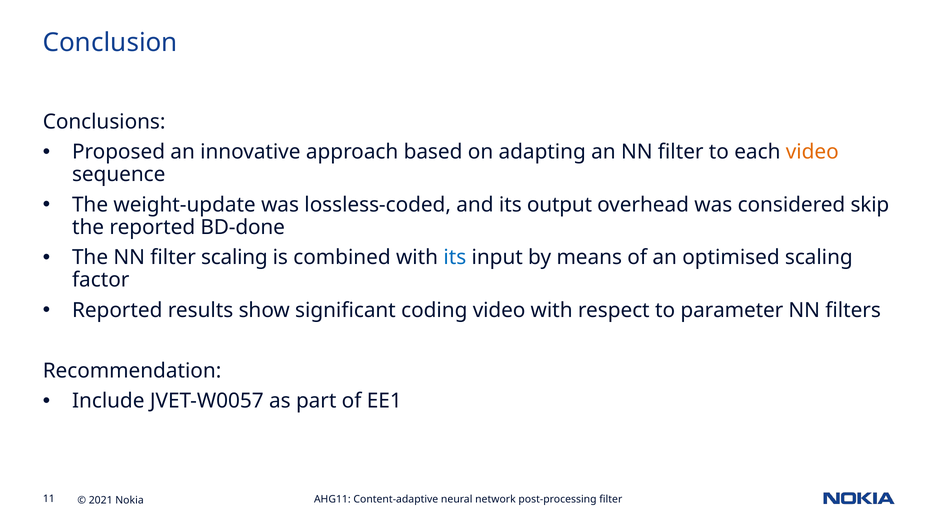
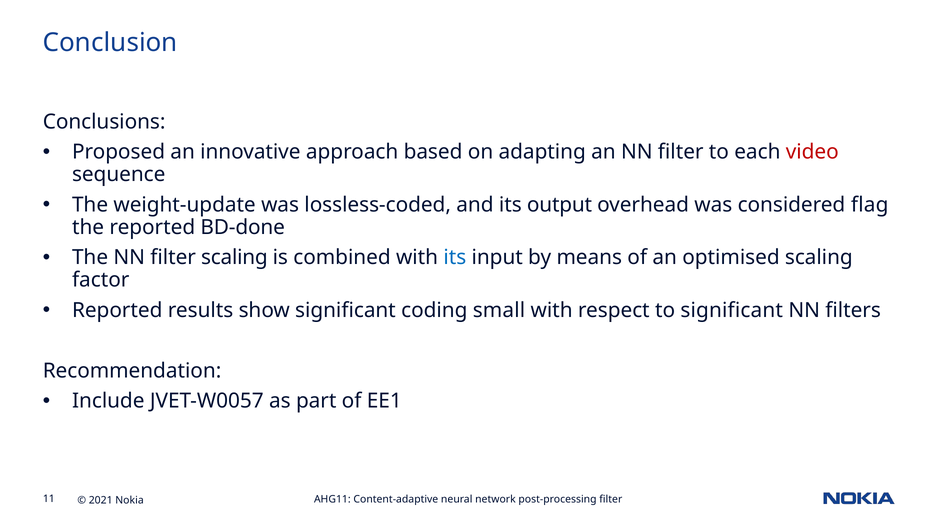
video at (812, 152) colour: orange -> red
skip: skip -> flag
coding video: video -> small
to parameter: parameter -> significant
